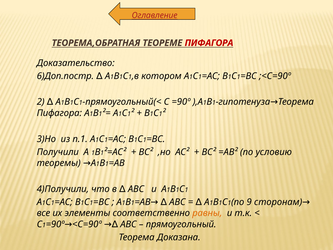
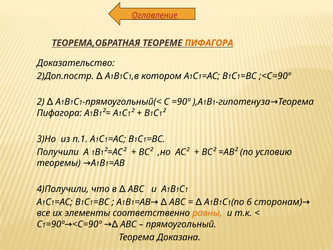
ПИФАГОРА at (209, 43) colour: red -> orange
6)Доп.постр: 6)Доп.постр -> 2)Доп.постр
9: 9 -> 6
